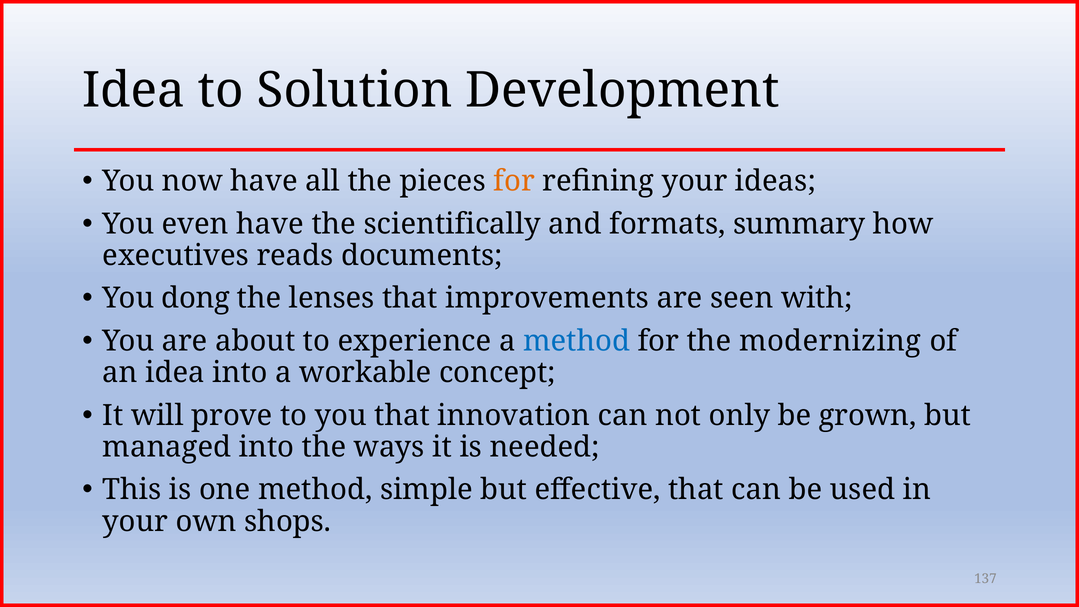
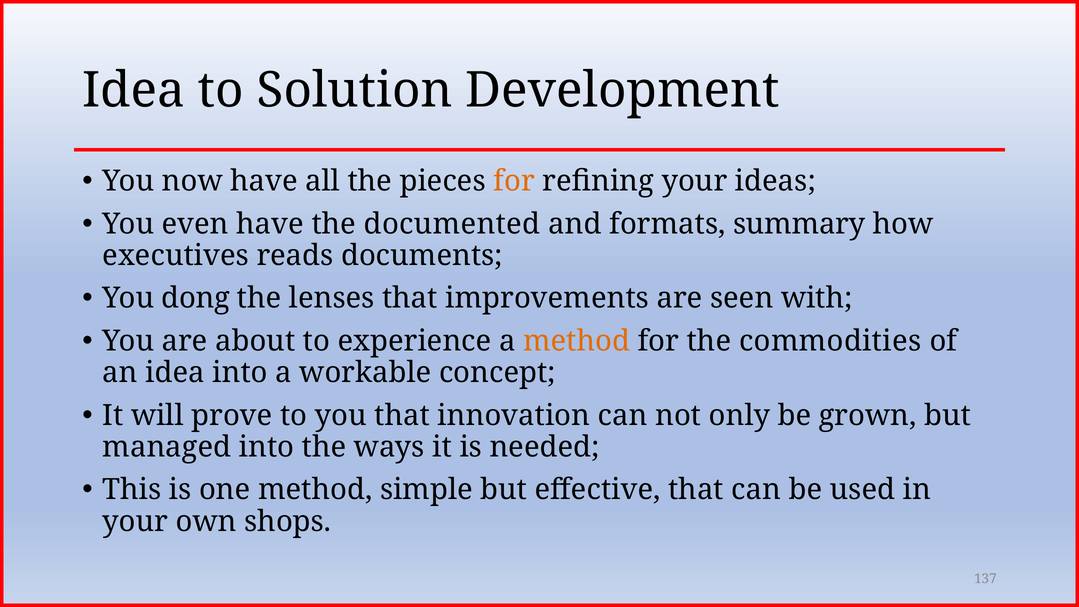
scientifically: scientifically -> documented
method at (577, 341) colour: blue -> orange
modernizing: modernizing -> commodities
